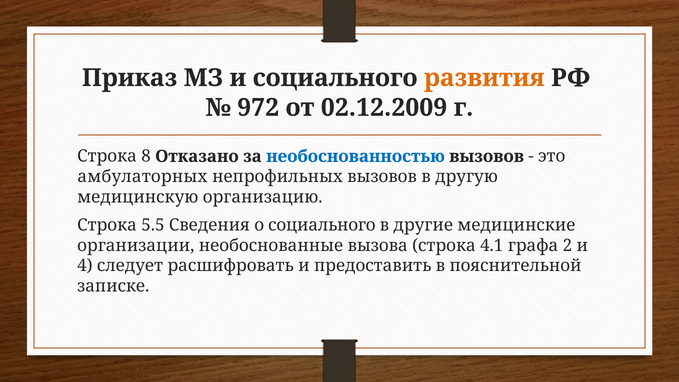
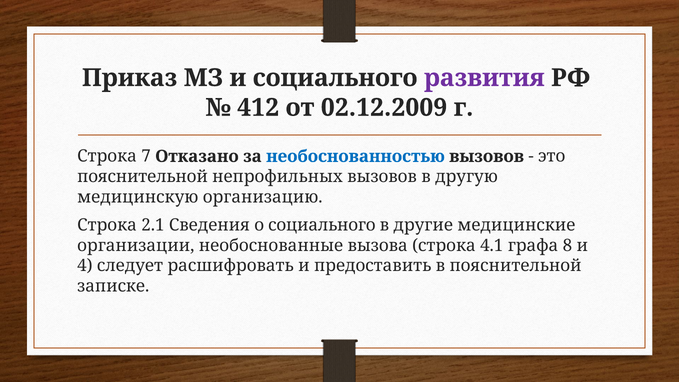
развития colour: orange -> purple
972: 972 -> 412
8: 8 -> 7
амбулаторных at (142, 177): амбулаторных -> пояснительной
5.5: 5.5 -> 2.1
2: 2 -> 8
